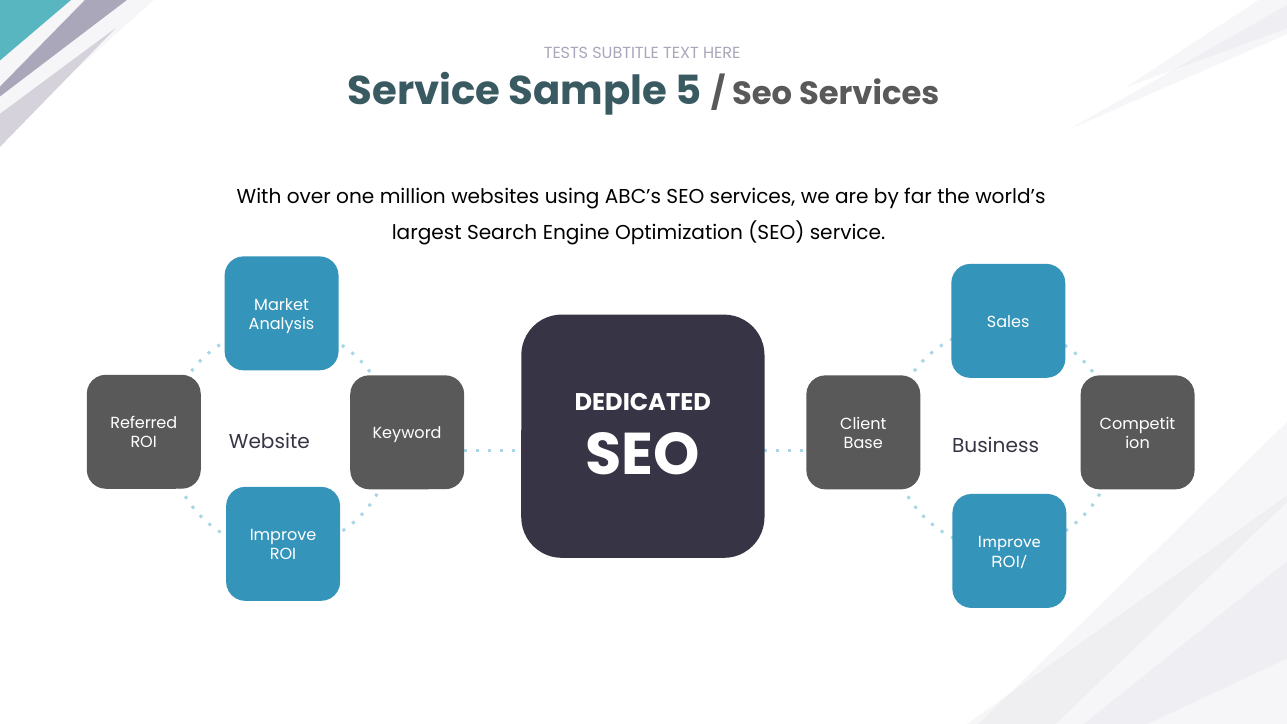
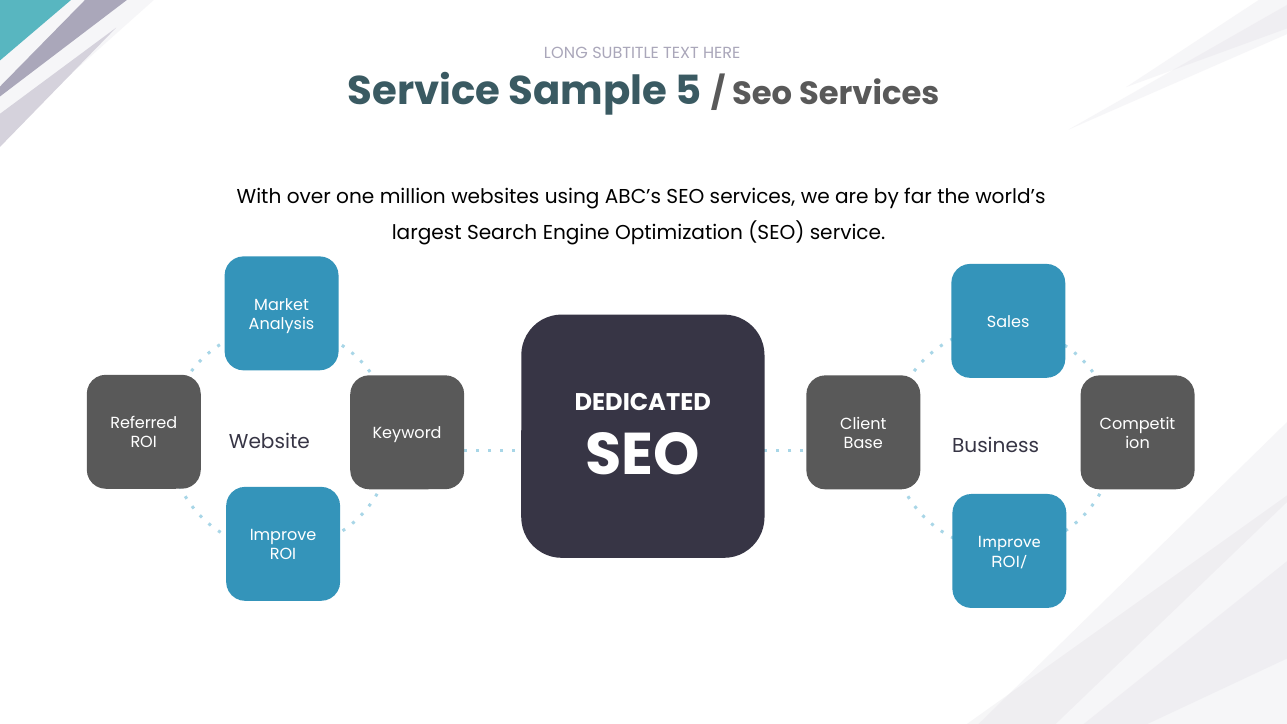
TESTS: TESTS -> LONG
